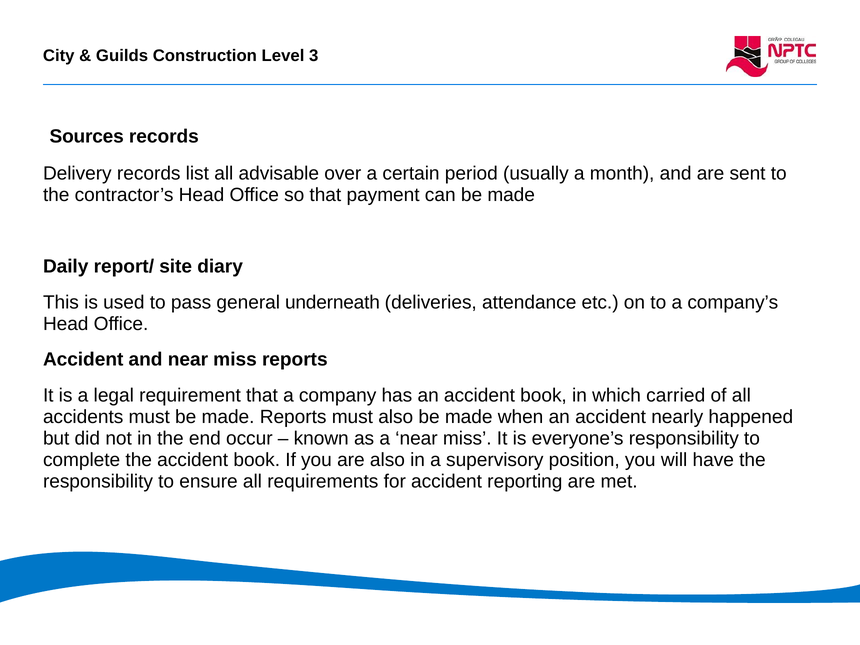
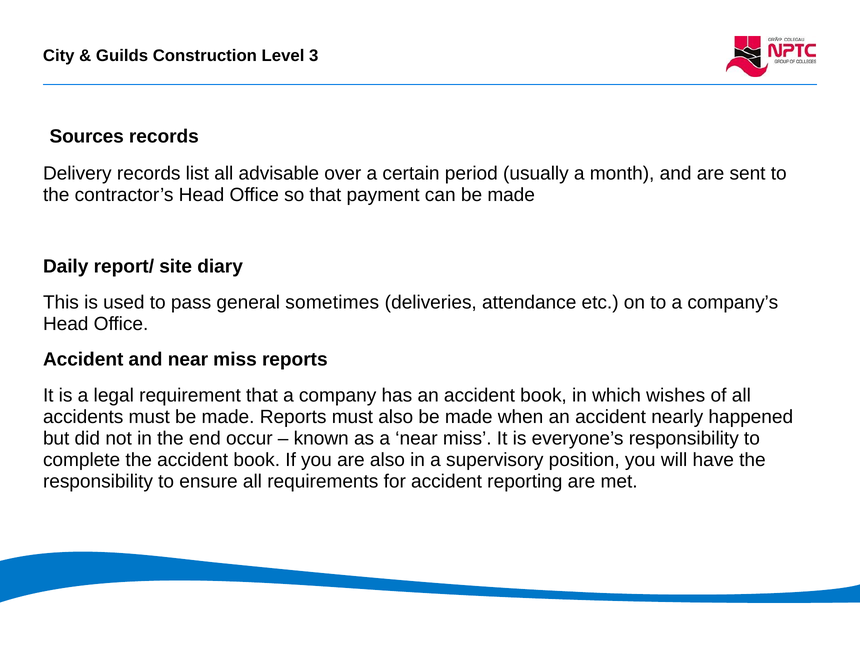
underneath: underneath -> sometimes
carried: carried -> wishes
